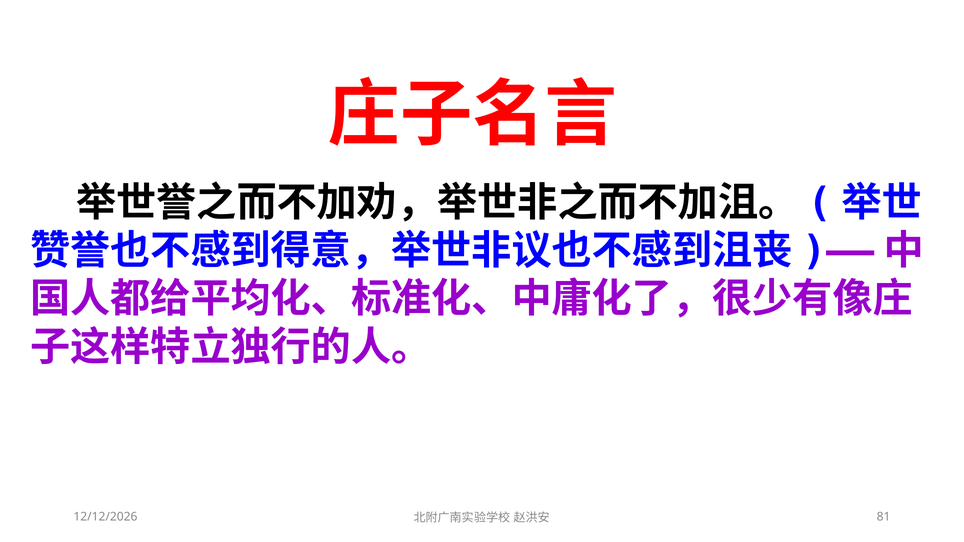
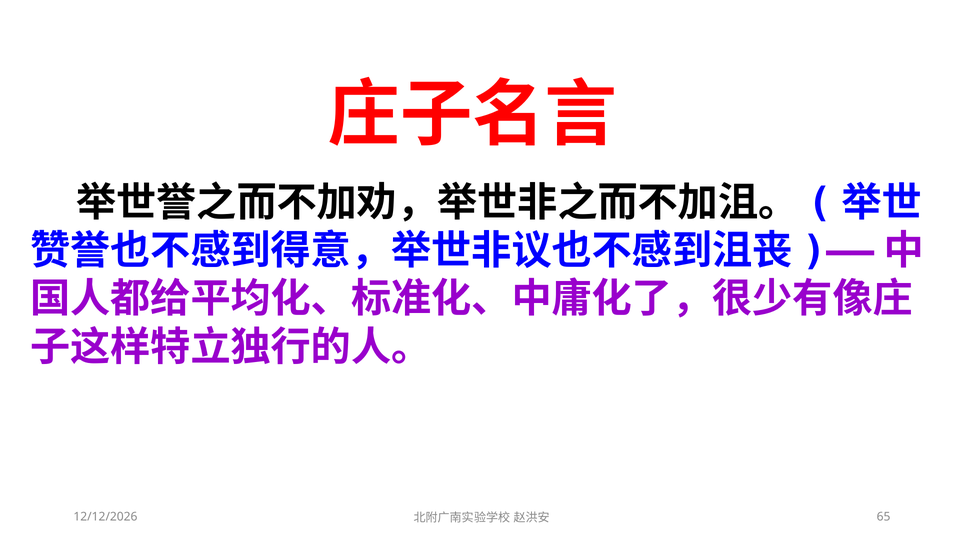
81: 81 -> 65
